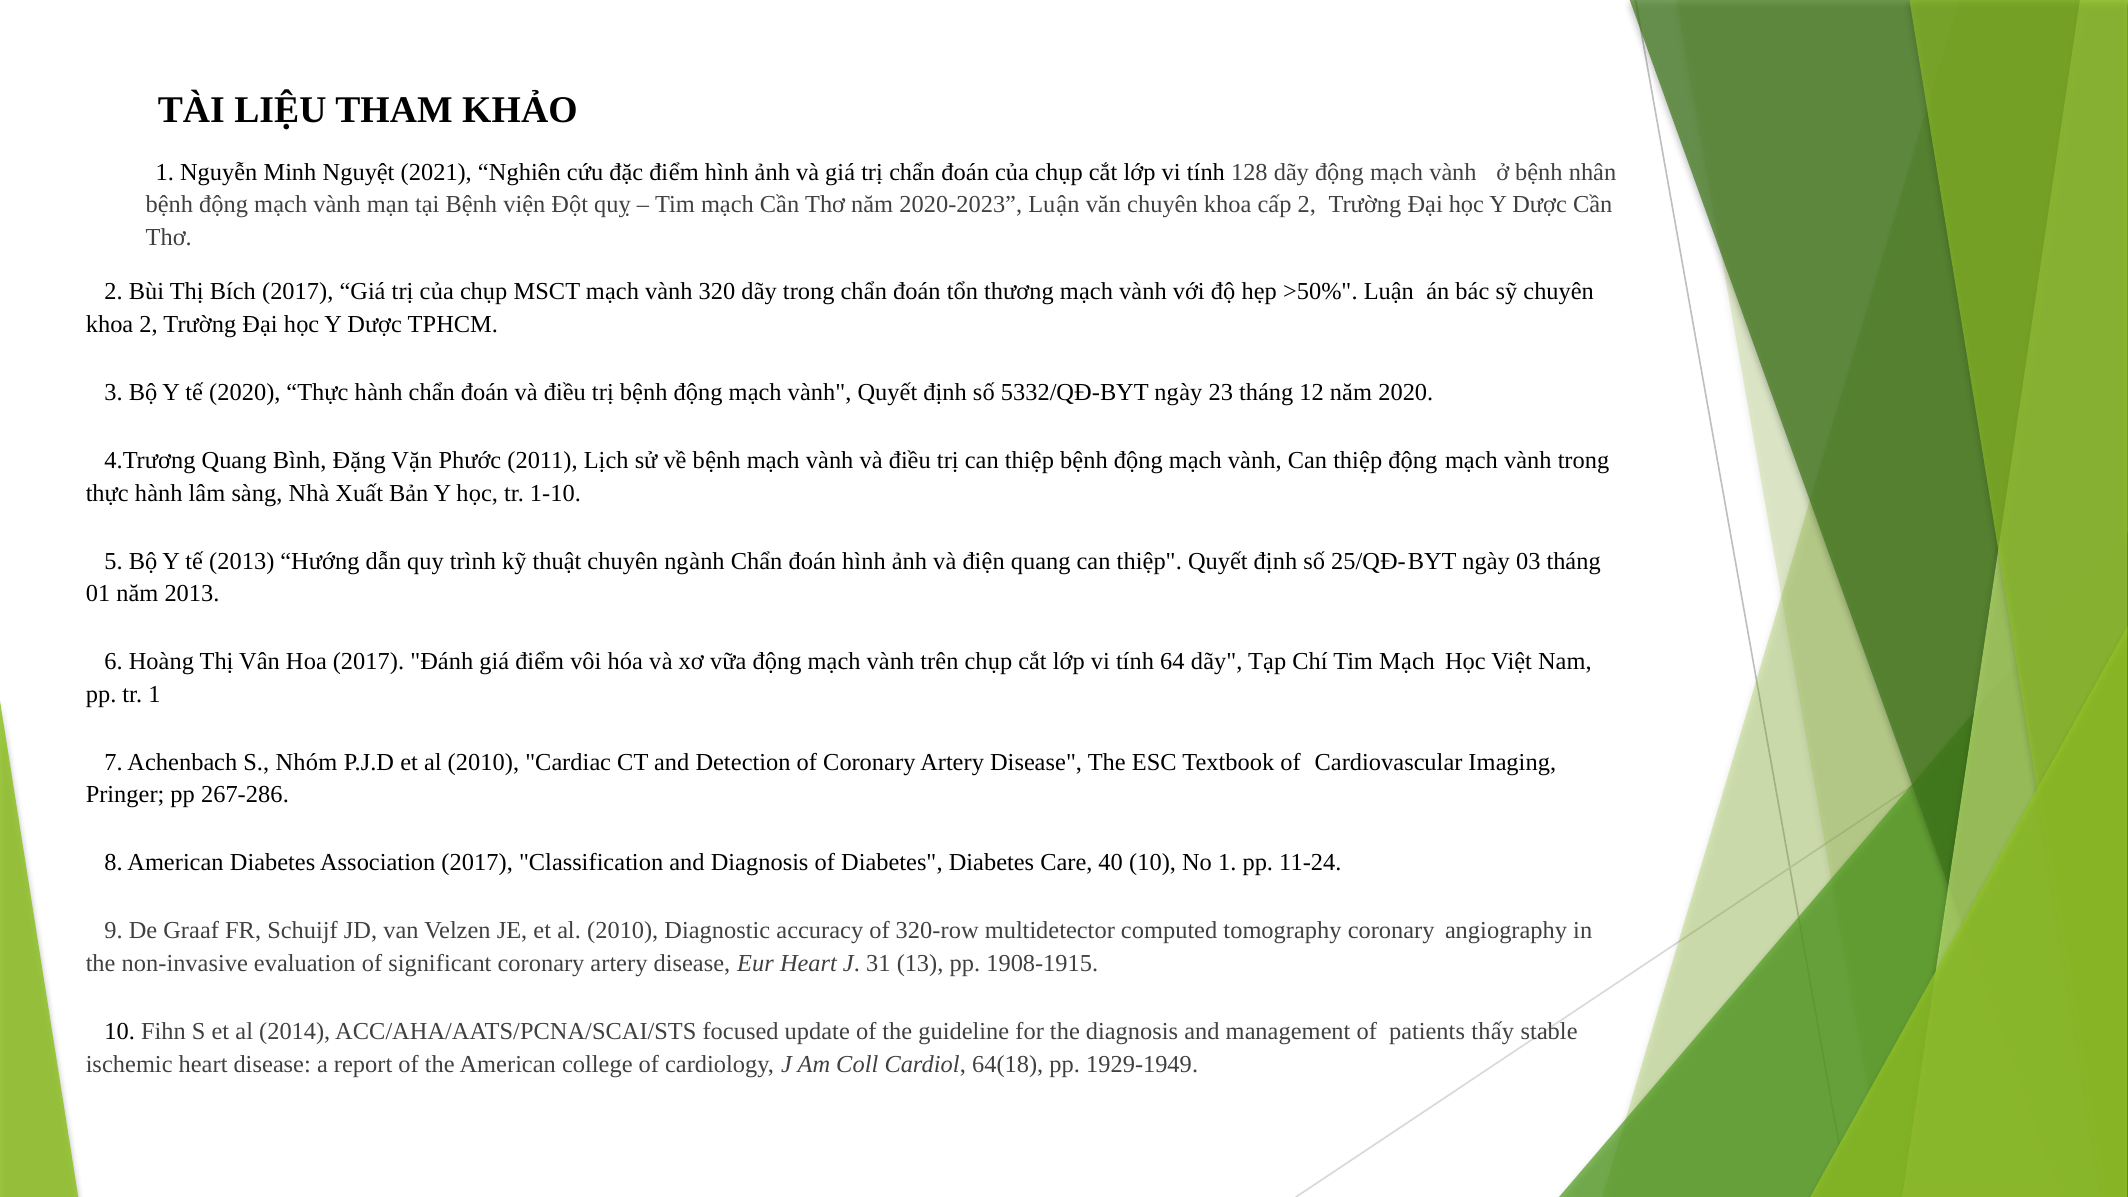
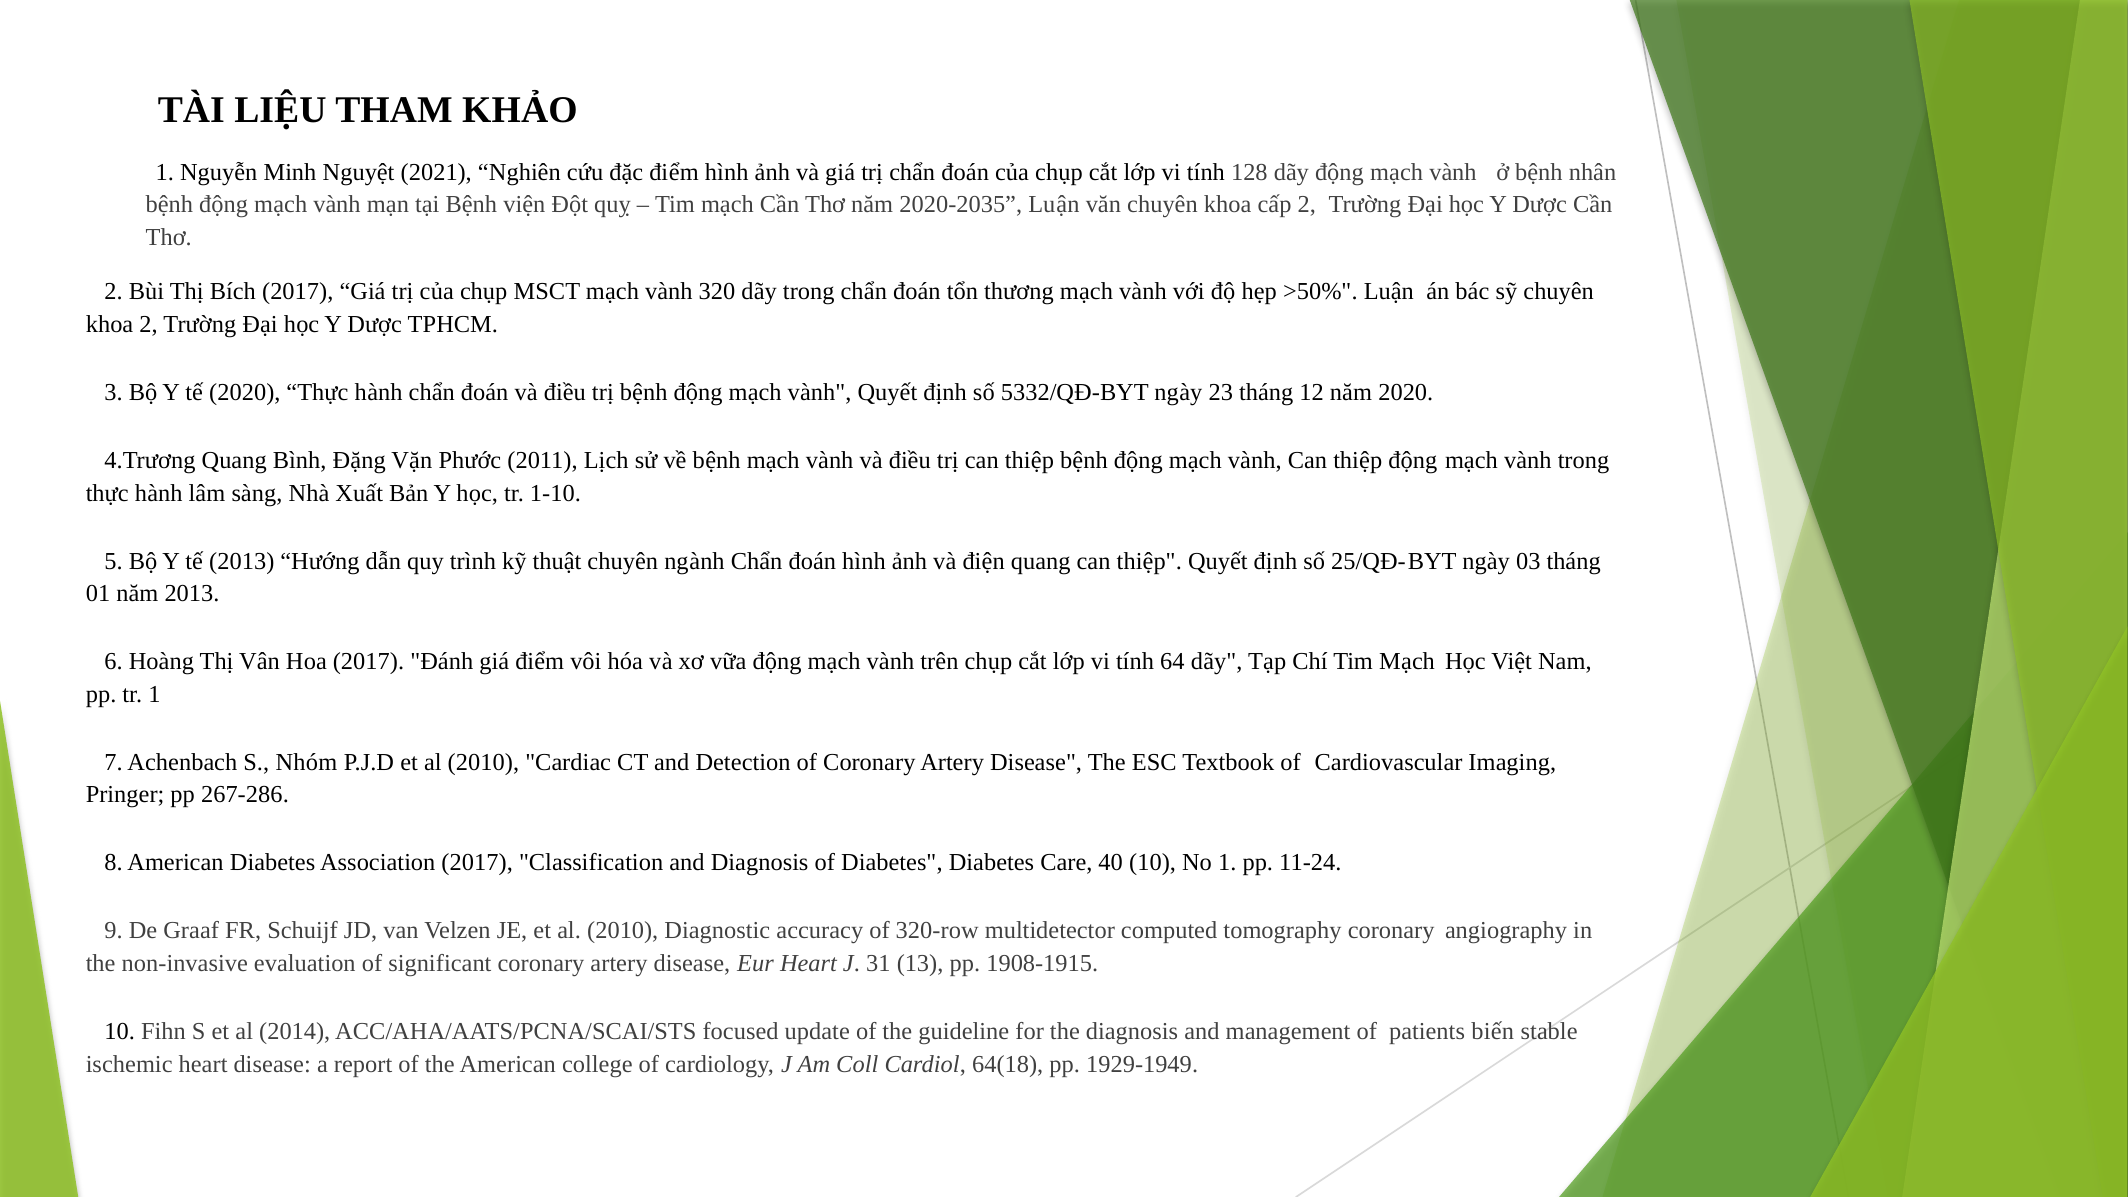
2020-2023: 2020-2023 -> 2020-2035
thấy: thấy -> biến
